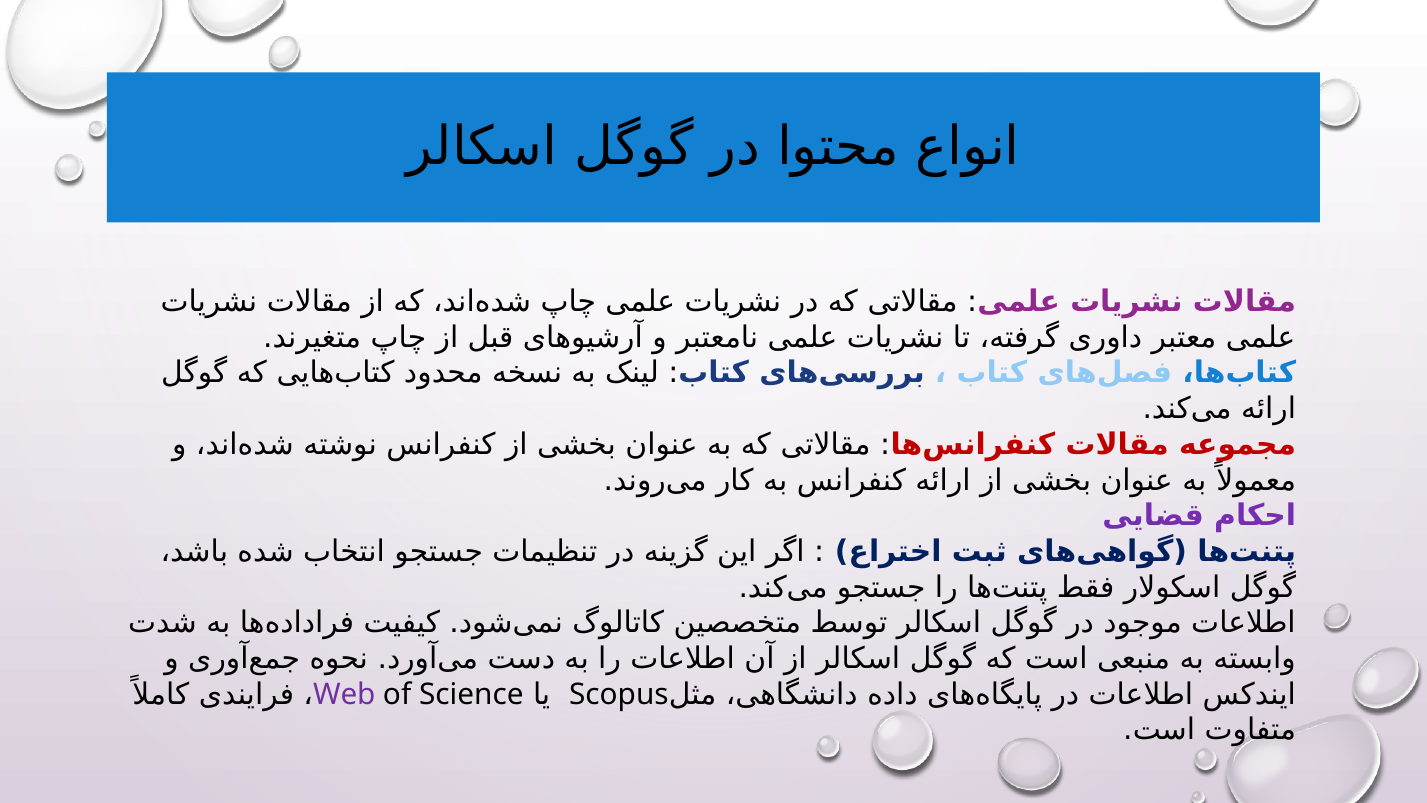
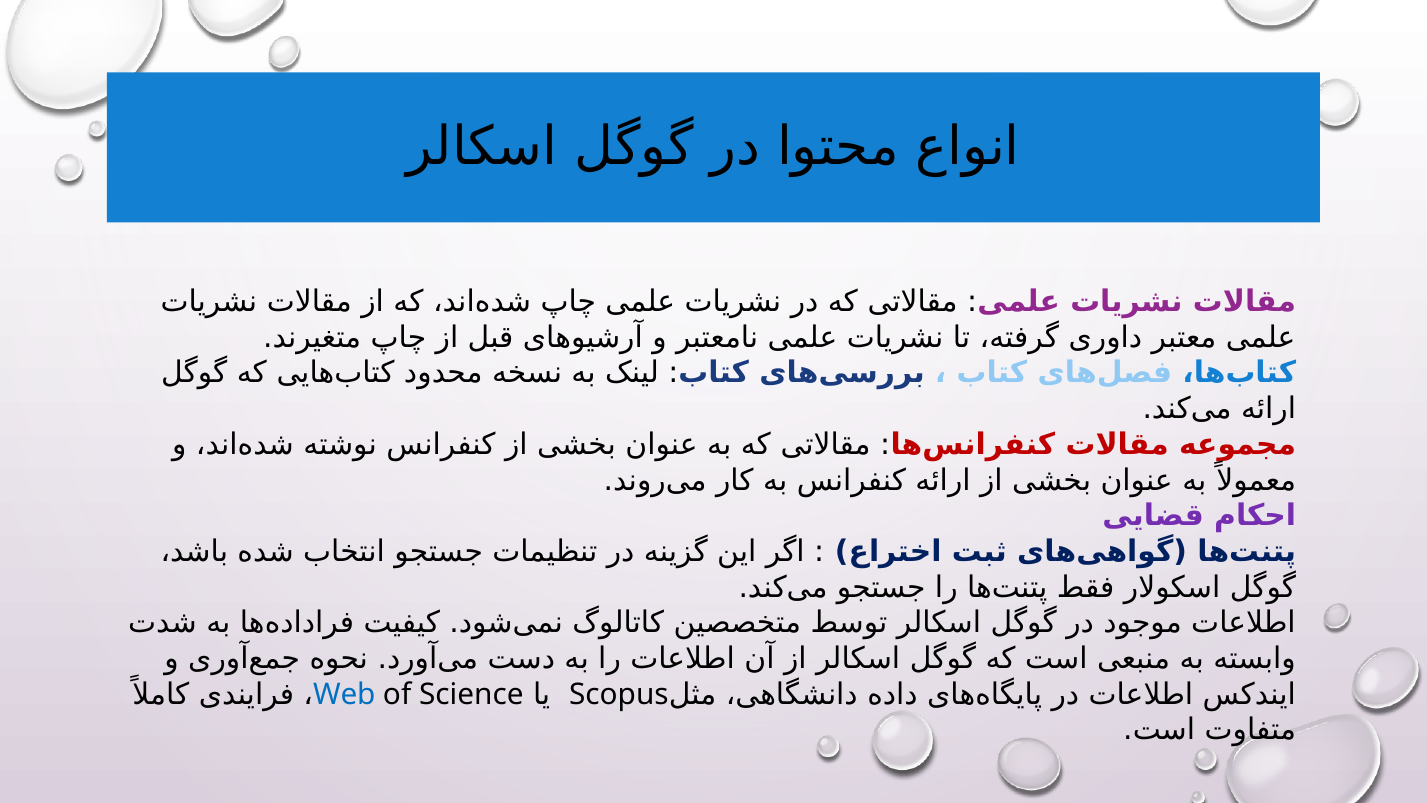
Web colour: purple -> blue
